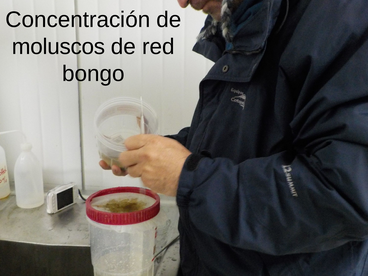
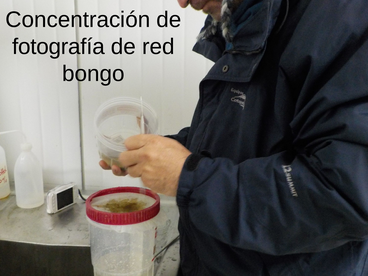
moluscos: moluscos -> fotografía
